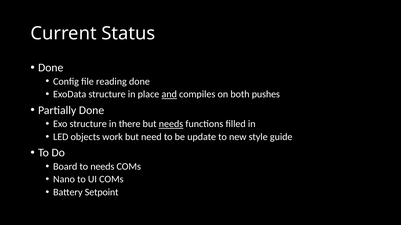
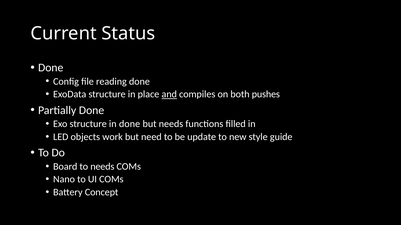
in there: there -> done
needs at (171, 124) underline: present -> none
Setpoint: Setpoint -> Concept
